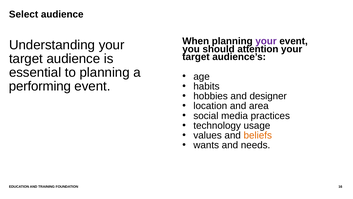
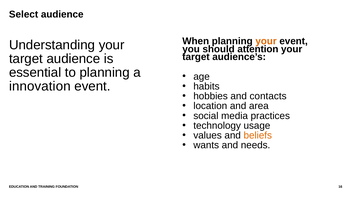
your at (266, 41) colour: purple -> orange
performing: performing -> innovation
designer: designer -> contacts
